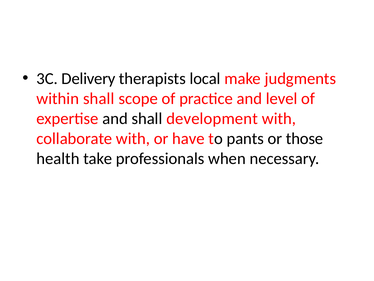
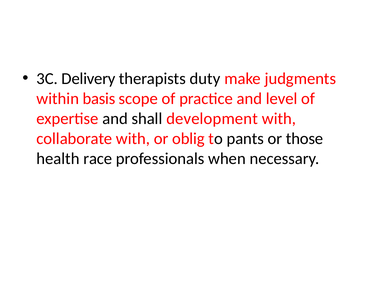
local: local -> duty
within shall: shall -> basis
have: have -> oblig
take: take -> race
